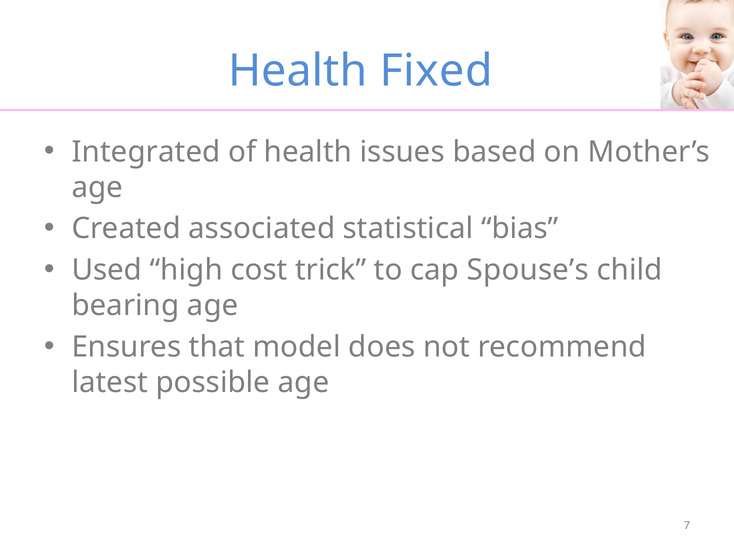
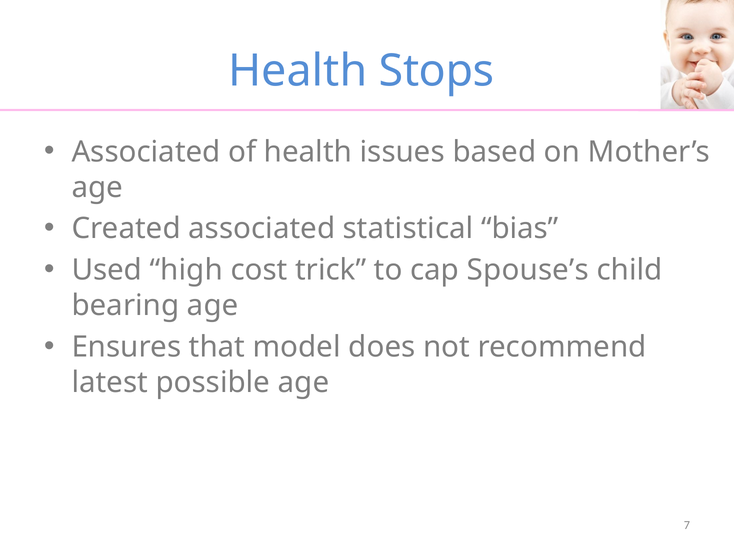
Fixed: Fixed -> Stops
Integrated at (146, 152): Integrated -> Associated
